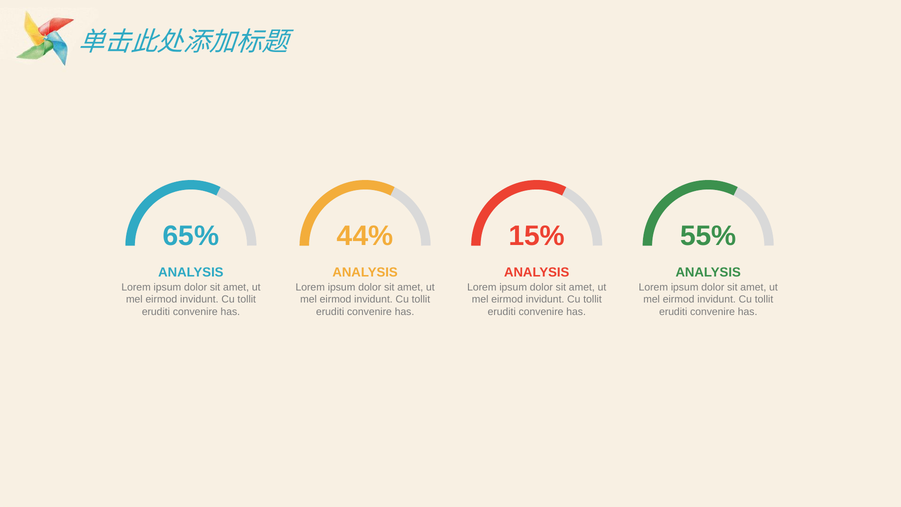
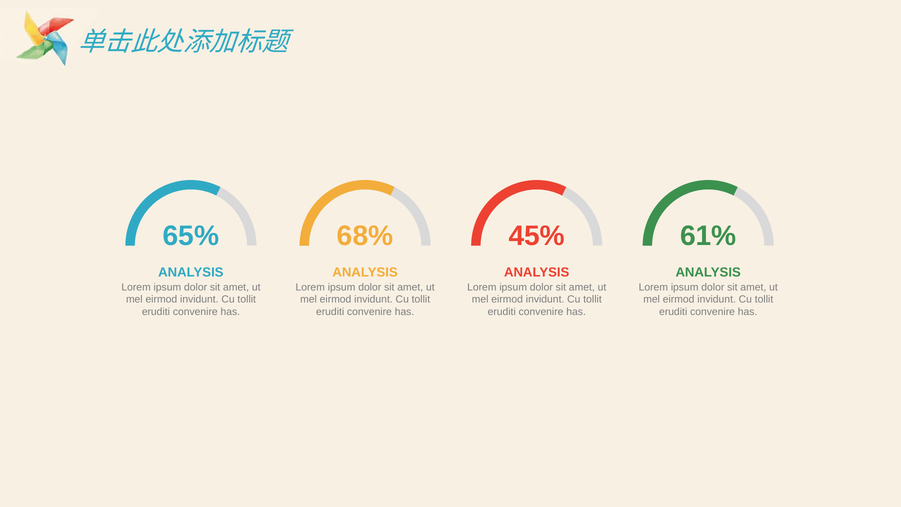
44%: 44% -> 68%
15%: 15% -> 45%
55%: 55% -> 61%
